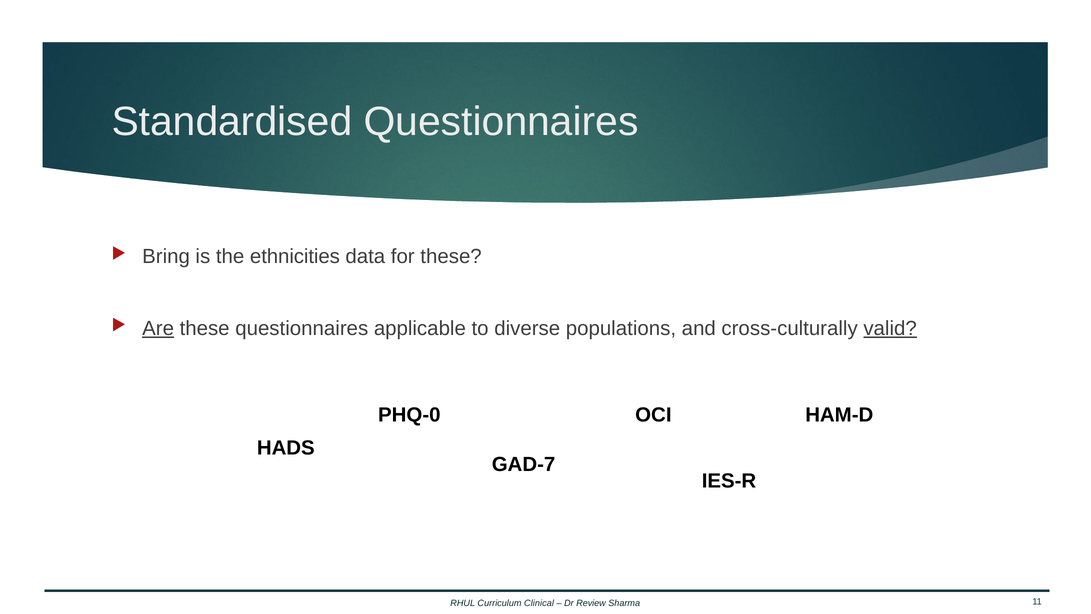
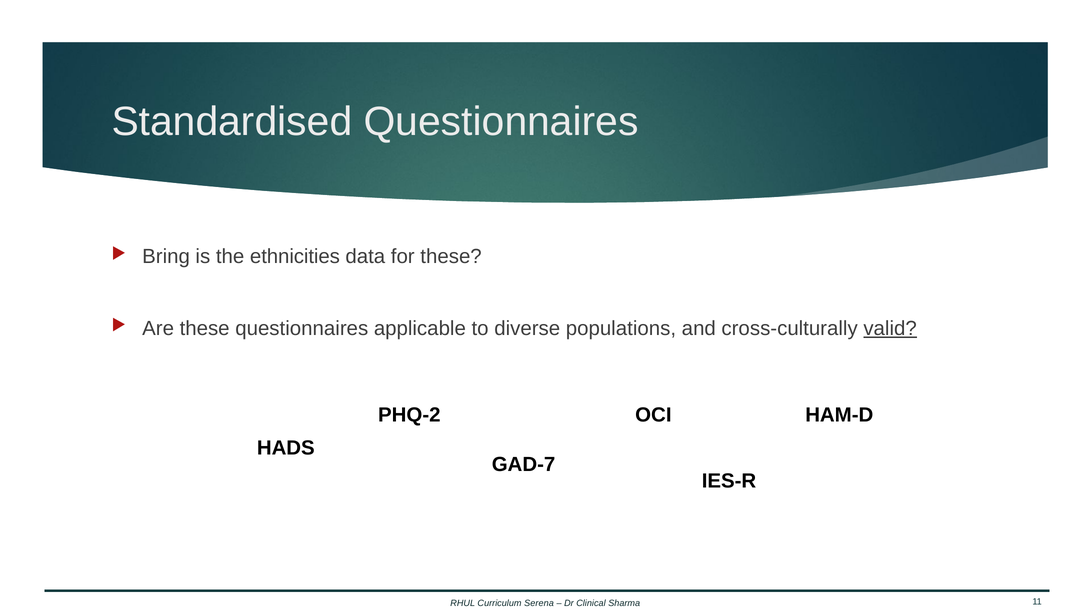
Are underline: present -> none
PHQ-0: PHQ-0 -> PHQ-2
Clinical: Clinical -> Serena
Review: Review -> Clinical
